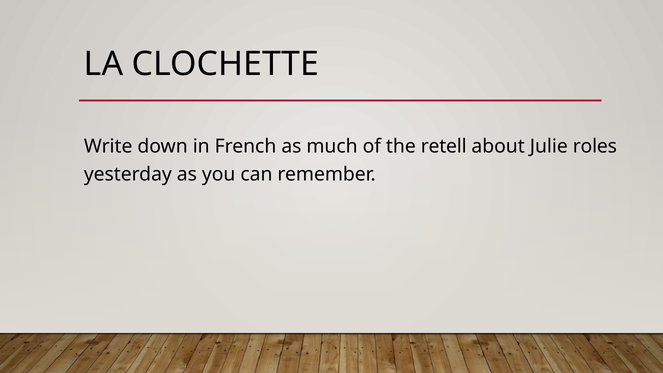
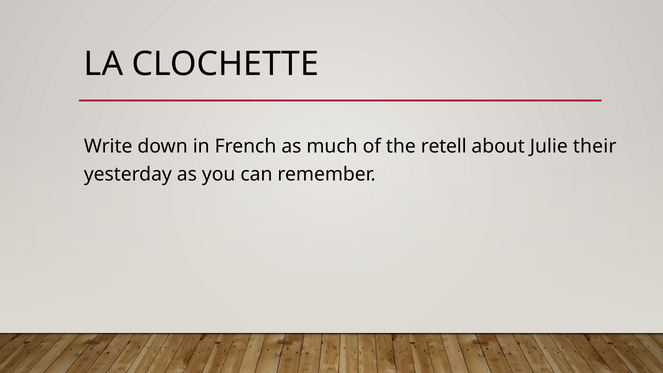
roles: roles -> their
